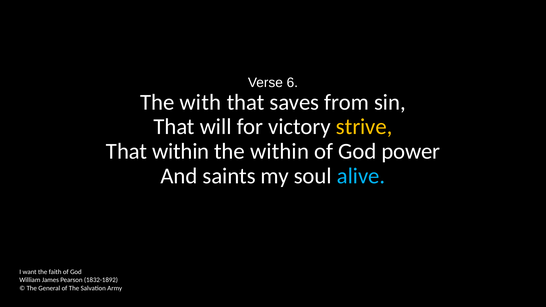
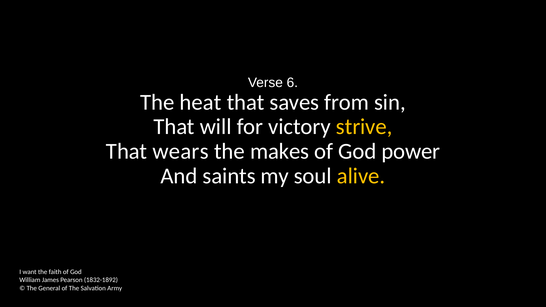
with: with -> heat
That within: within -> wears
the within: within -> makes
alive colour: light blue -> yellow
